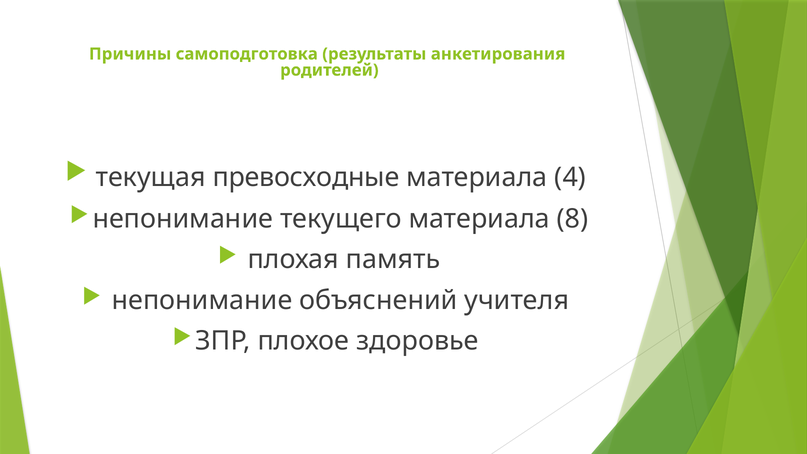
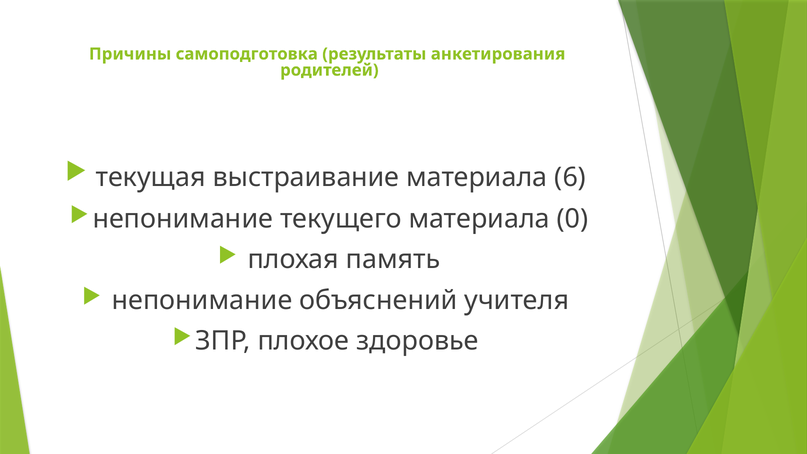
превосходные: превосходные -> выстраивание
4: 4 -> 6
8: 8 -> 0
